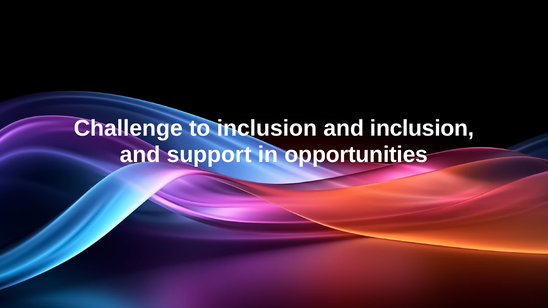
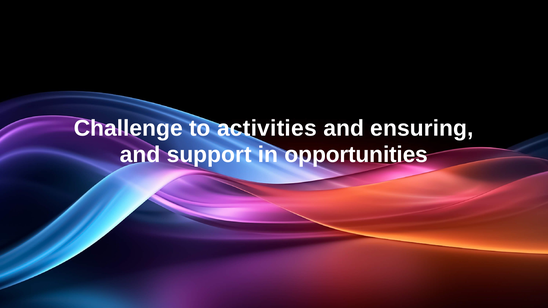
to inclusion: inclusion -> activities
and inclusion: inclusion -> ensuring
